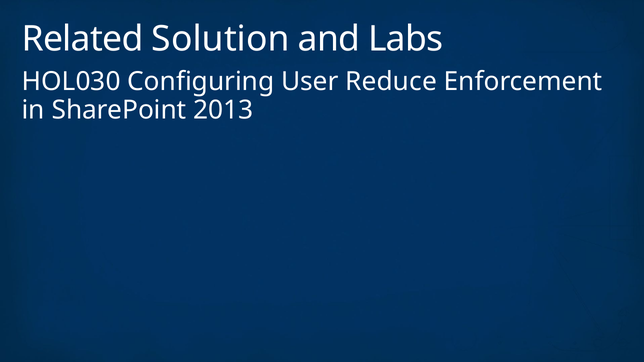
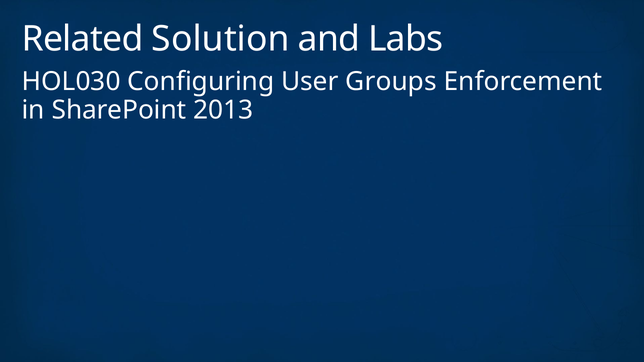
Reduce: Reduce -> Groups
